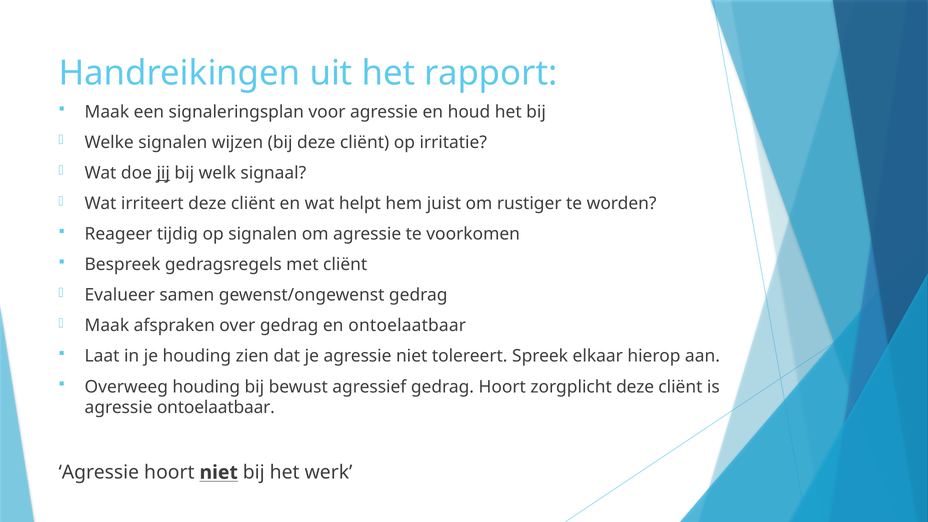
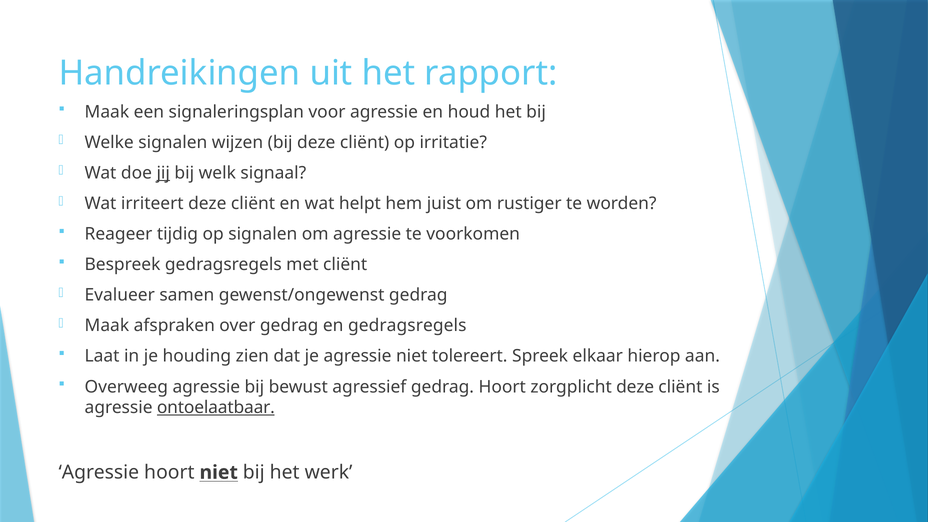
en ontoelaatbaar: ontoelaatbaar -> gedragsregels
Overweeg houding: houding -> agressie
ontoelaatbaar at (216, 408) underline: none -> present
